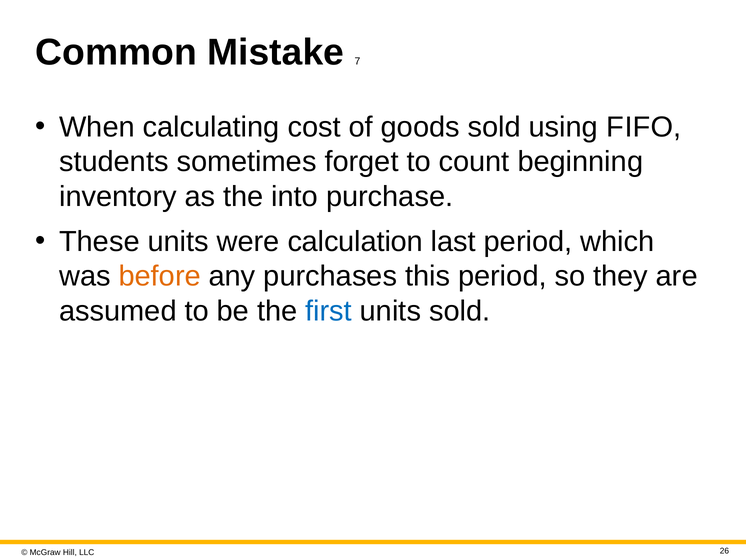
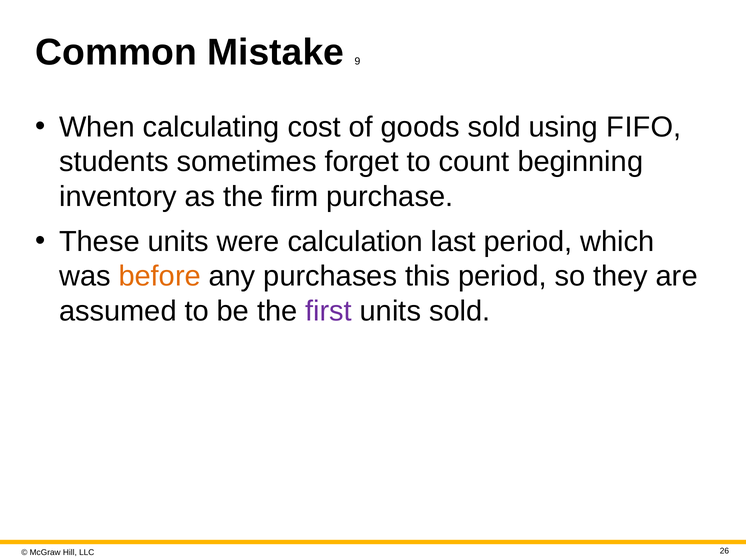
7: 7 -> 9
into: into -> firm
first colour: blue -> purple
